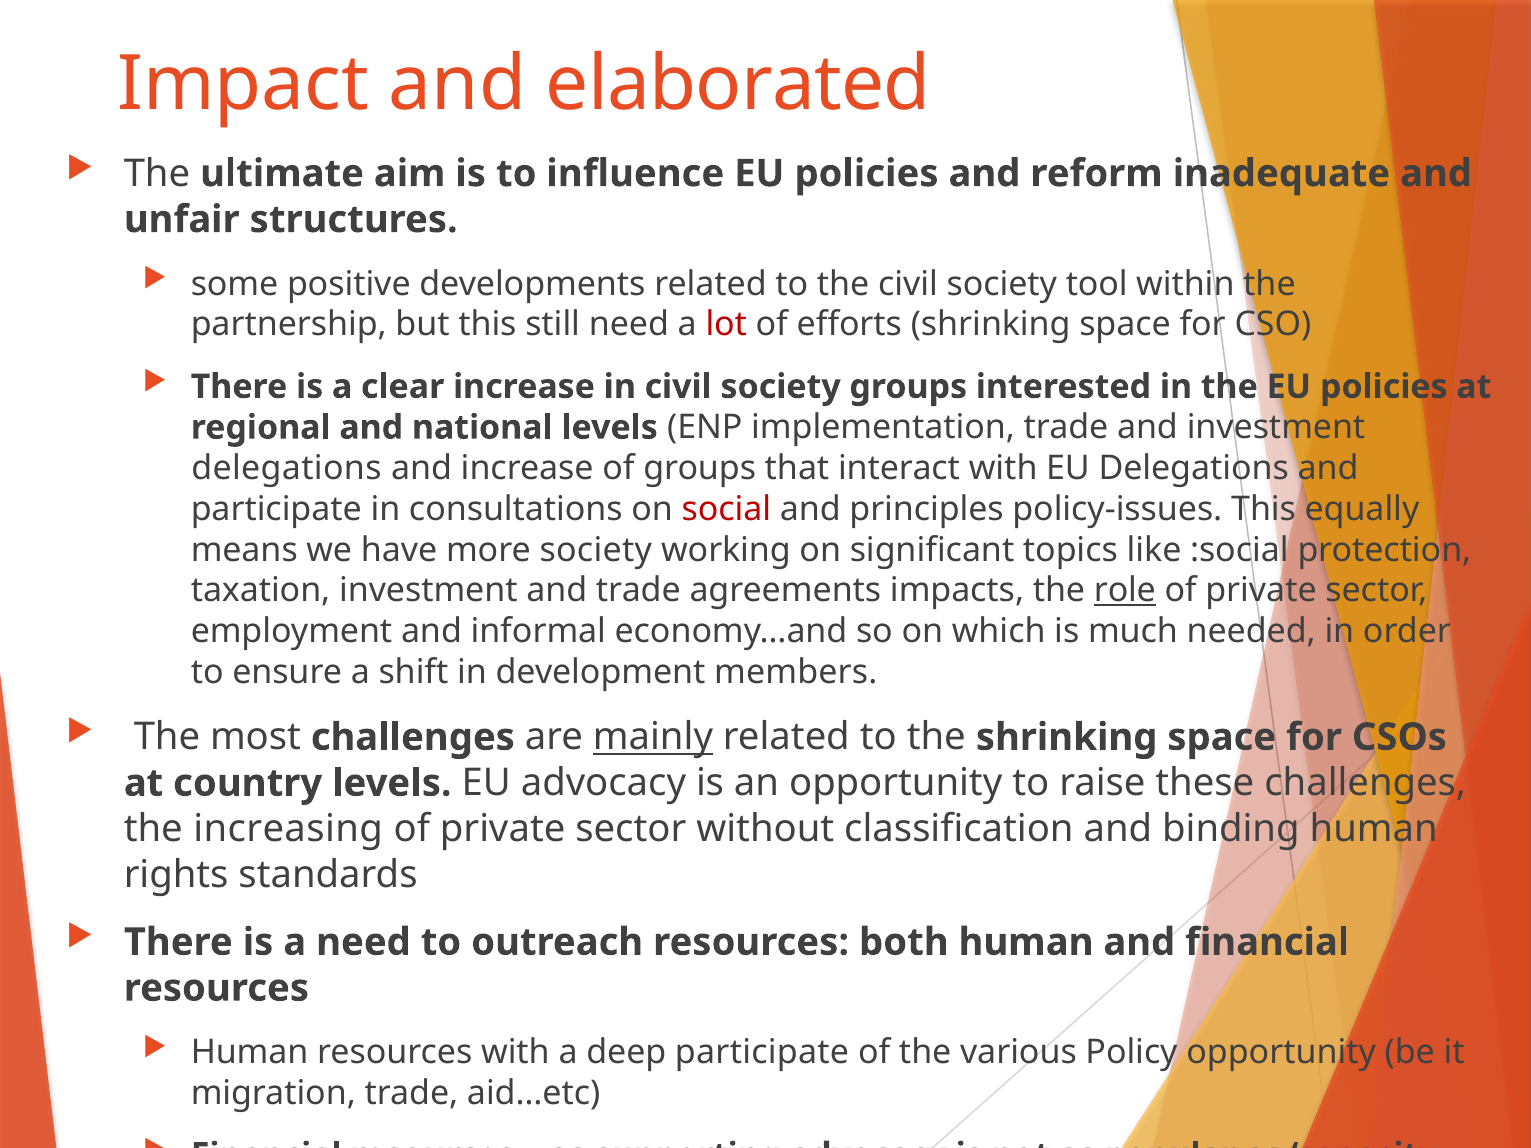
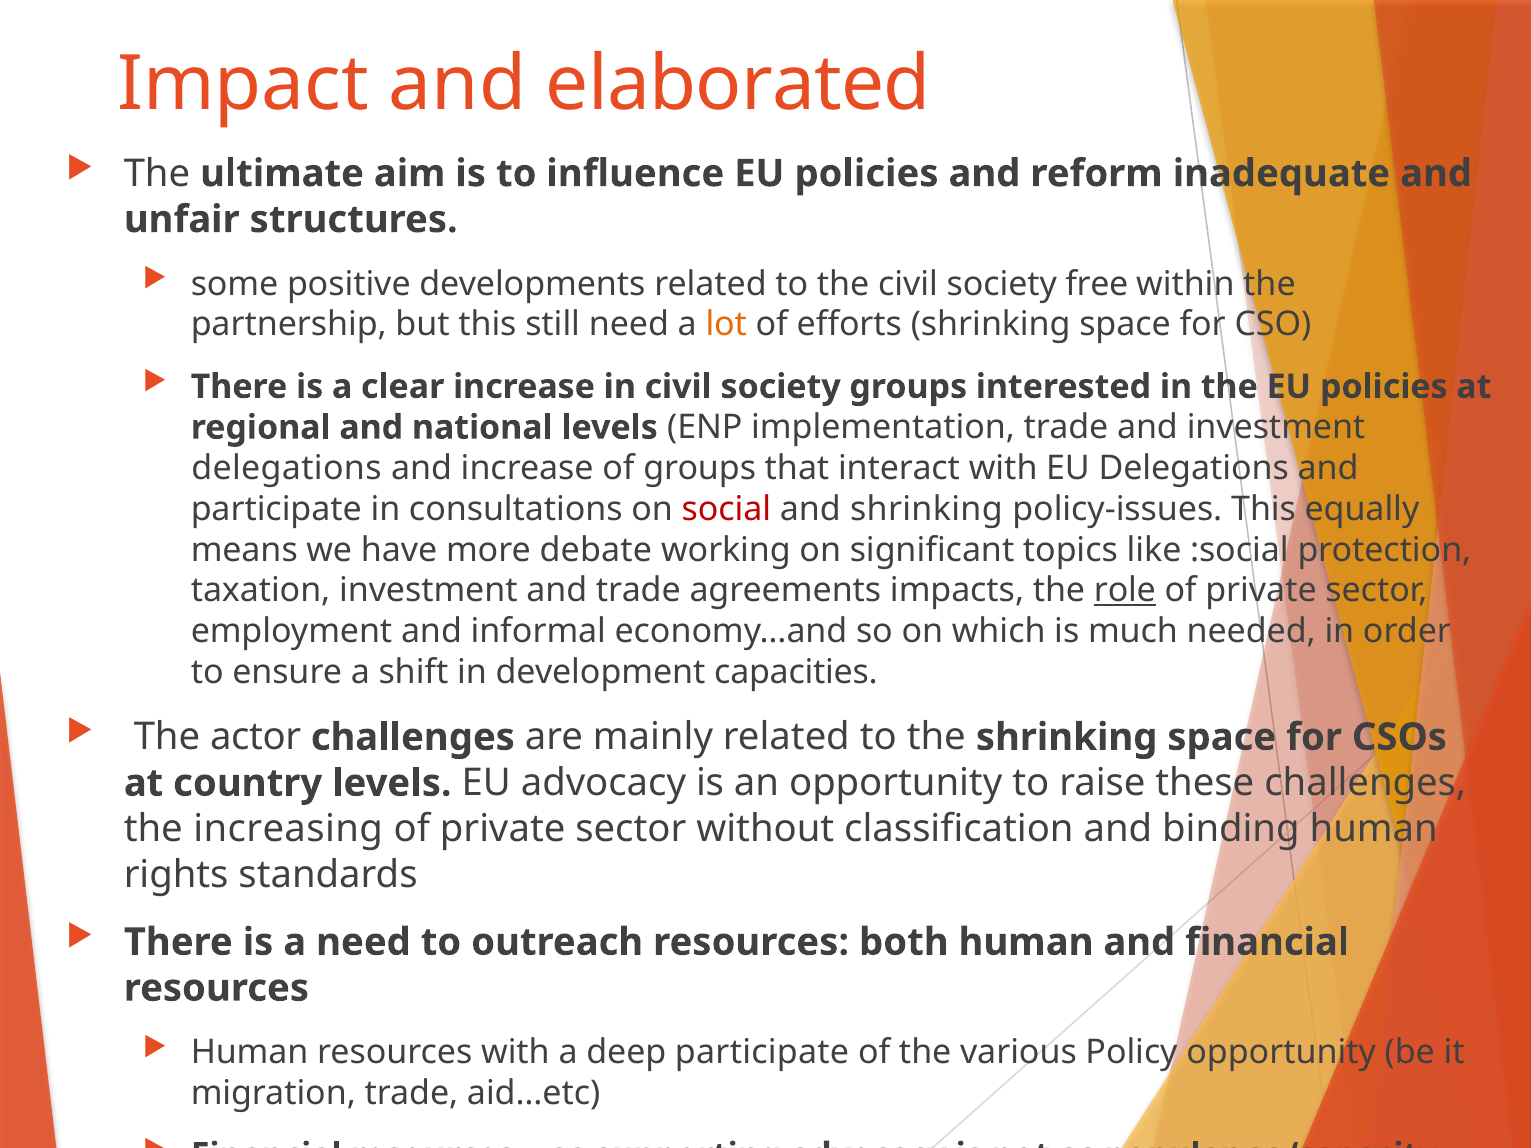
tool: tool -> free
lot colour: red -> orange
and principles: principles -> shrinking
more society: society -> debate
members: members -> capacities
most: most -> actor
mainly underline: present -> none
